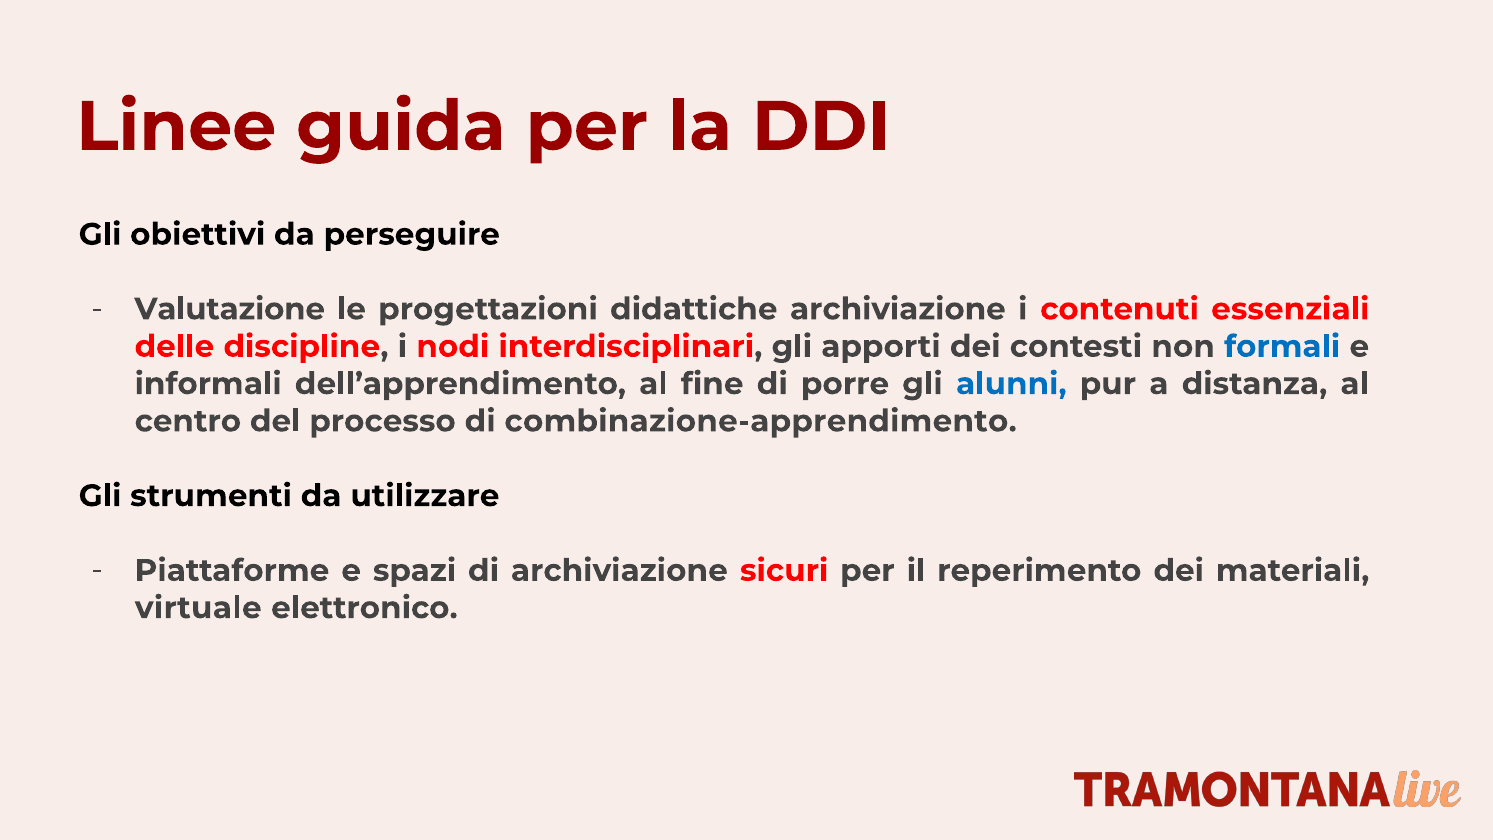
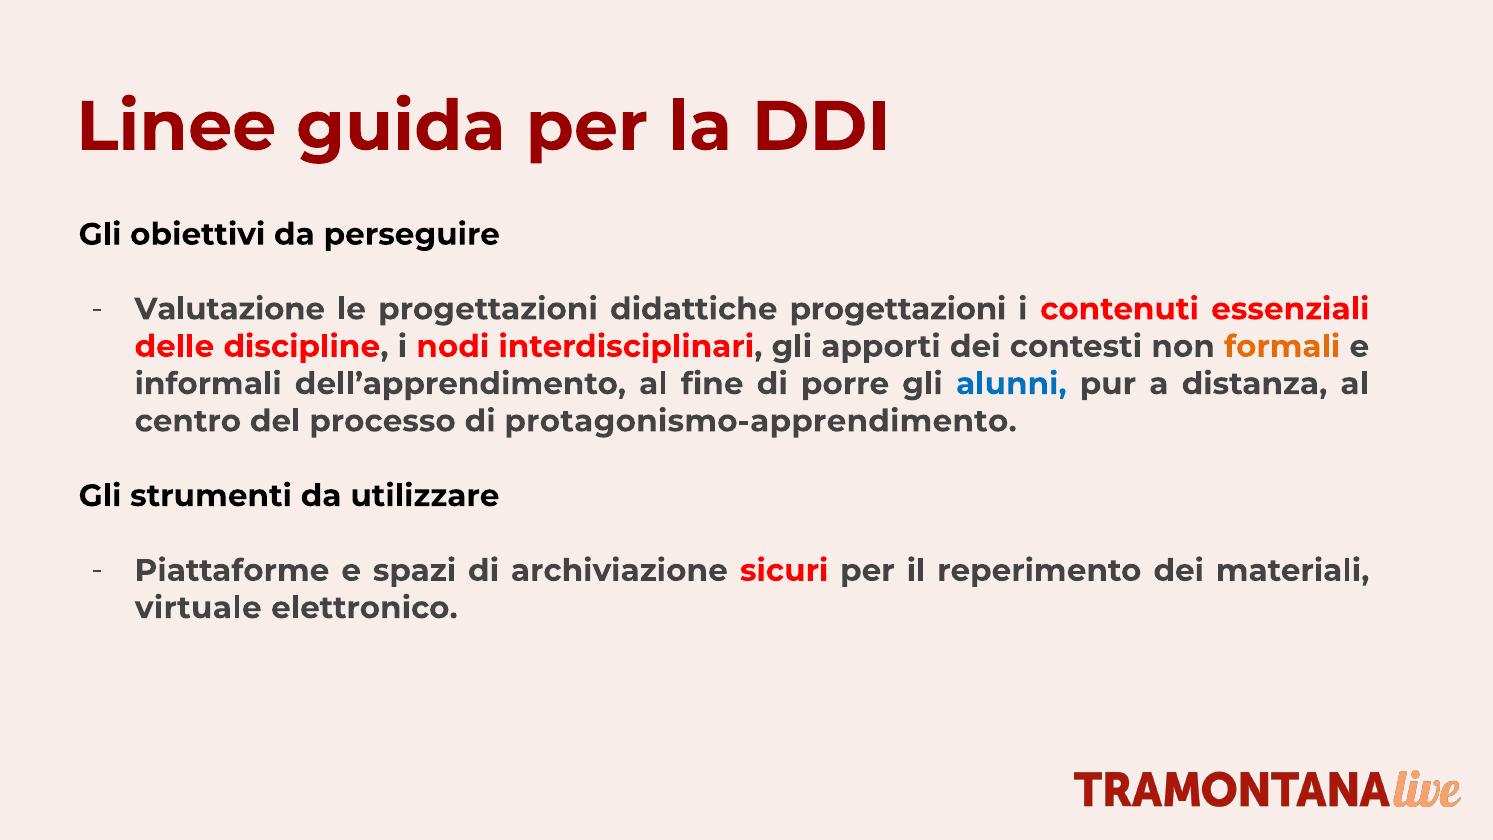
didattiche archiviazione: archiviazione -> progettazioni
formali colour: blue -> orange
combinazione-apprendimento: combinazione-apprendimento -> protagonismo-apprendimento
